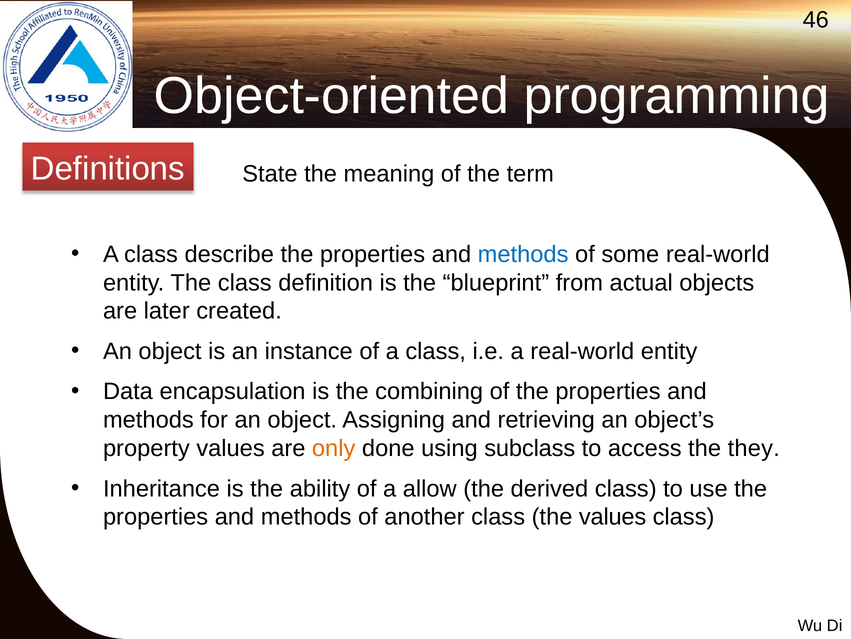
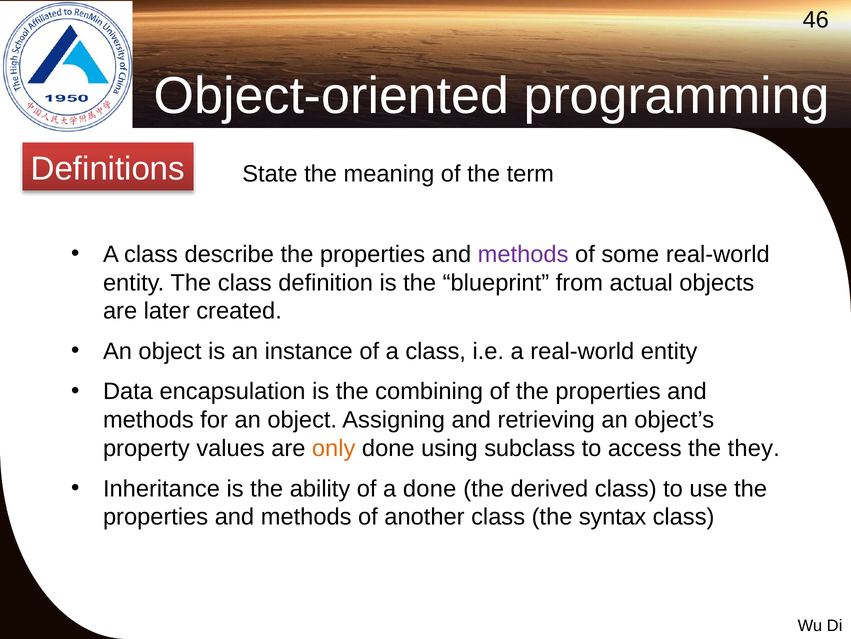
methods at (523, 254) colour: blue -> purple
a allow: allow -> done
the values: values -> syntax
